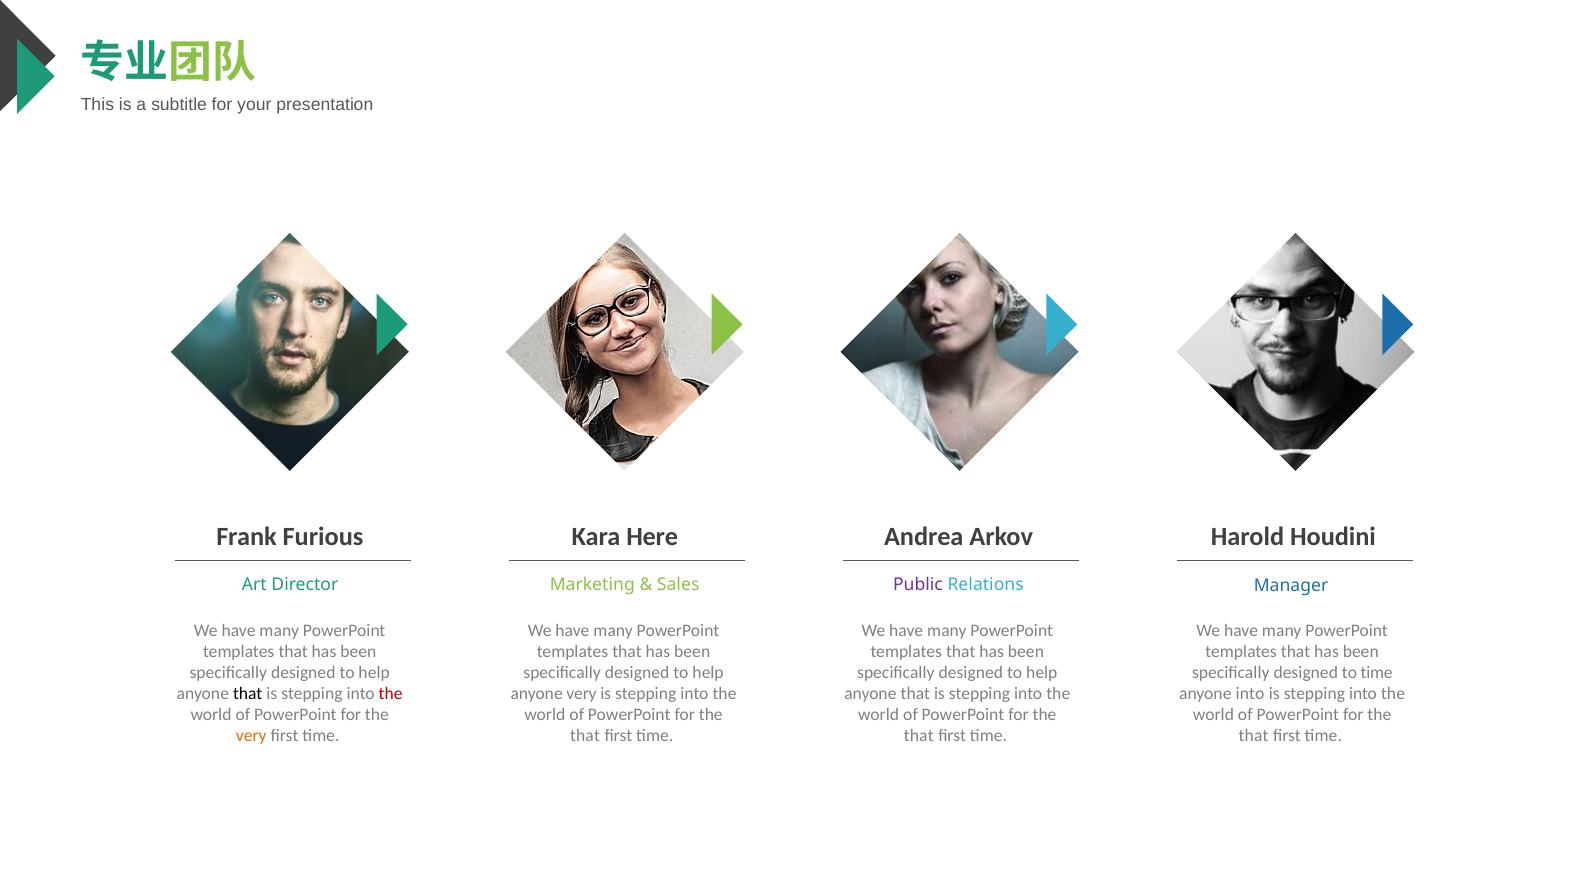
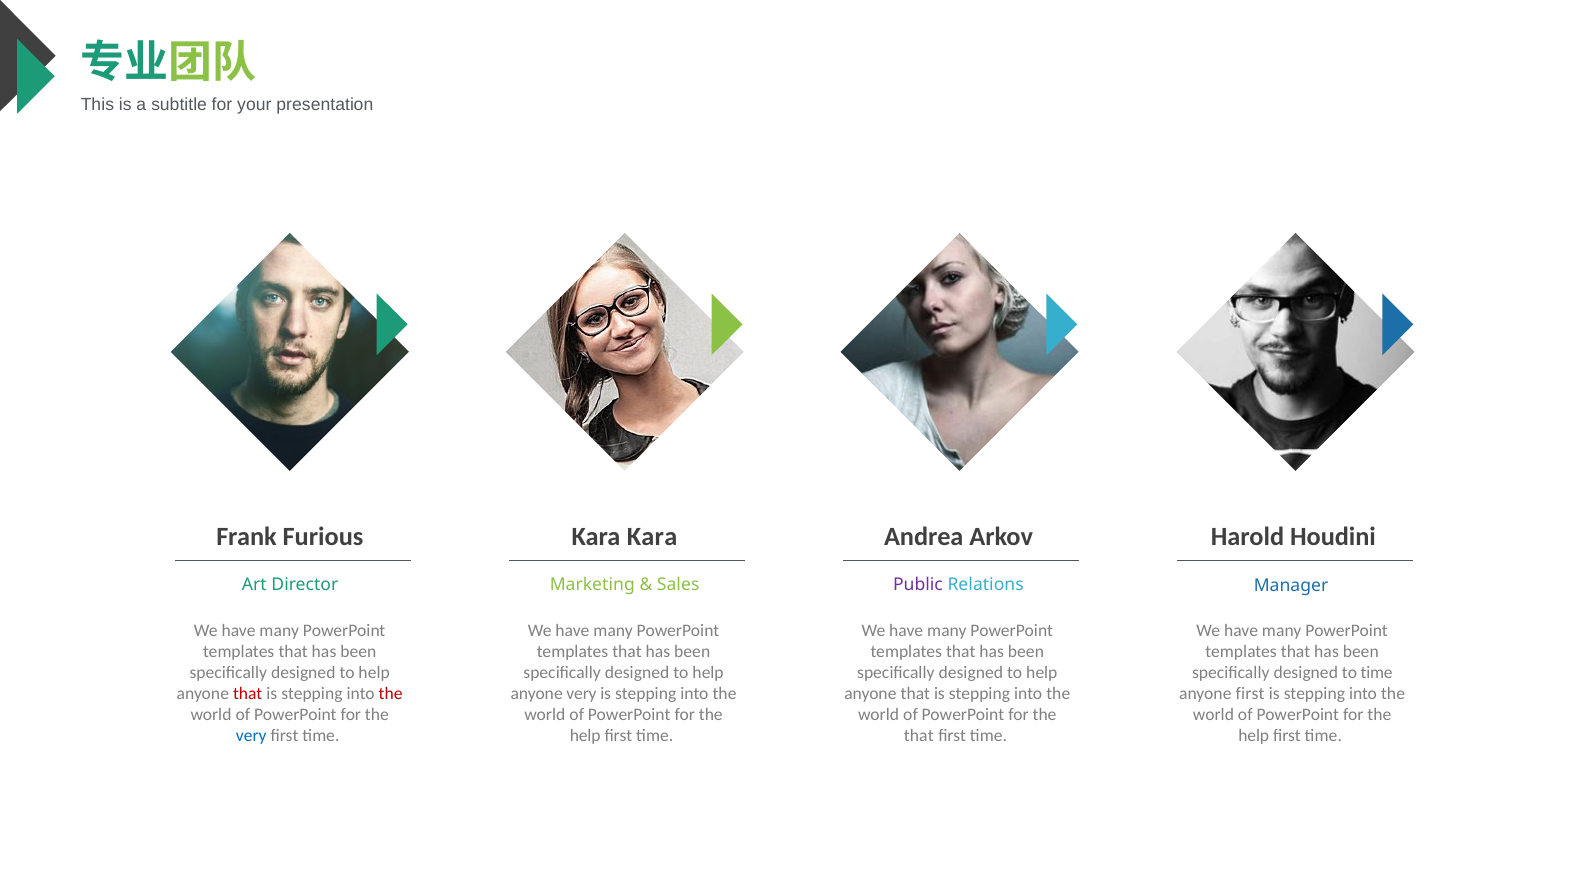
Kara Here: Here -> Kara
that at (248, 694) colour: black -> red
anyone into: into -> first
very at (251, 736) colour: orange -> blue
that at (585, 736): that -> help
that at (1254, 736): that -> help
